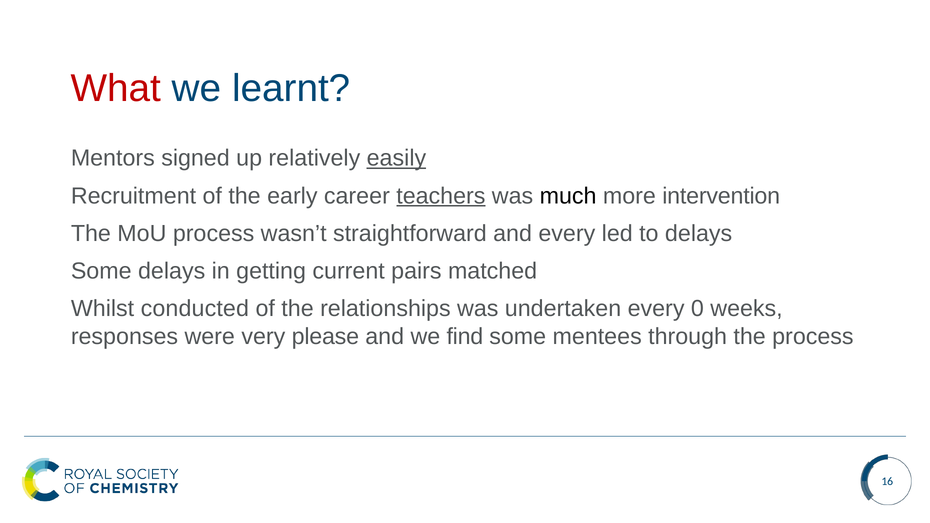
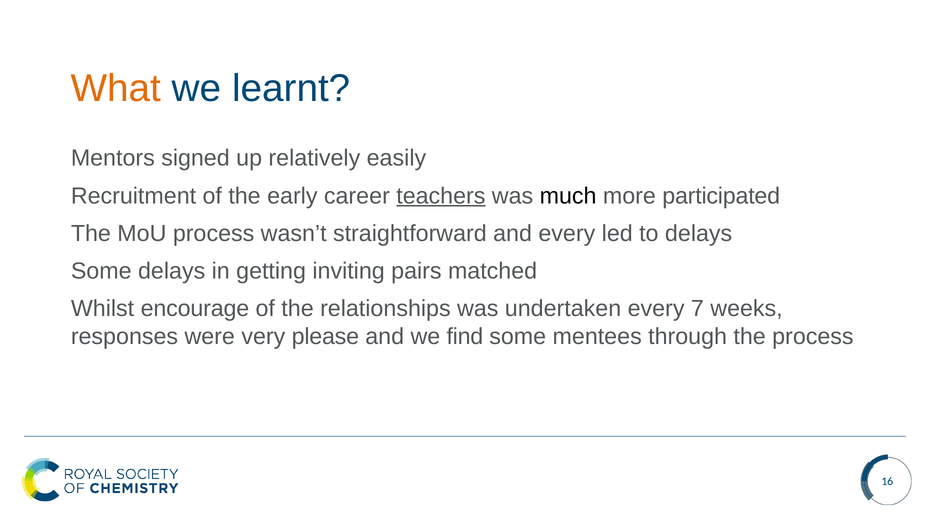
What colour: red -> orange
easily underline: present -> none
intervention: intervention -> participated
current: current -> inviting
conducted: conducted -> encourage
0: 0 -> 7
